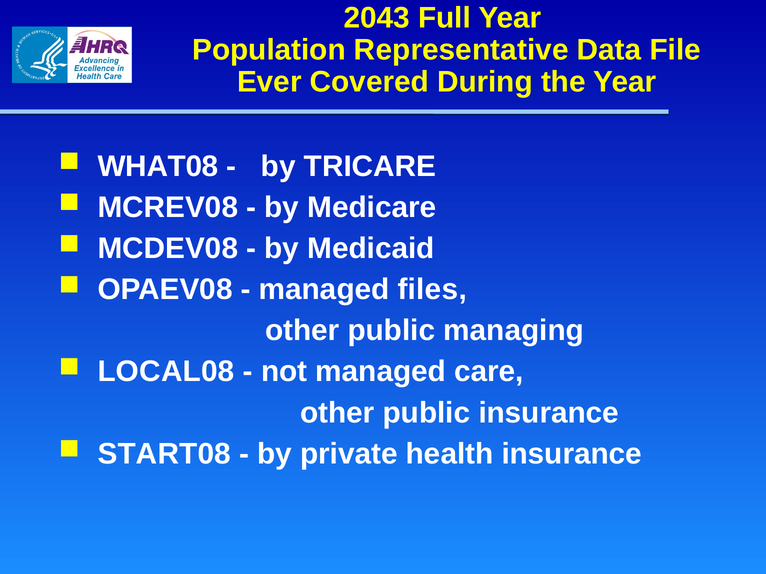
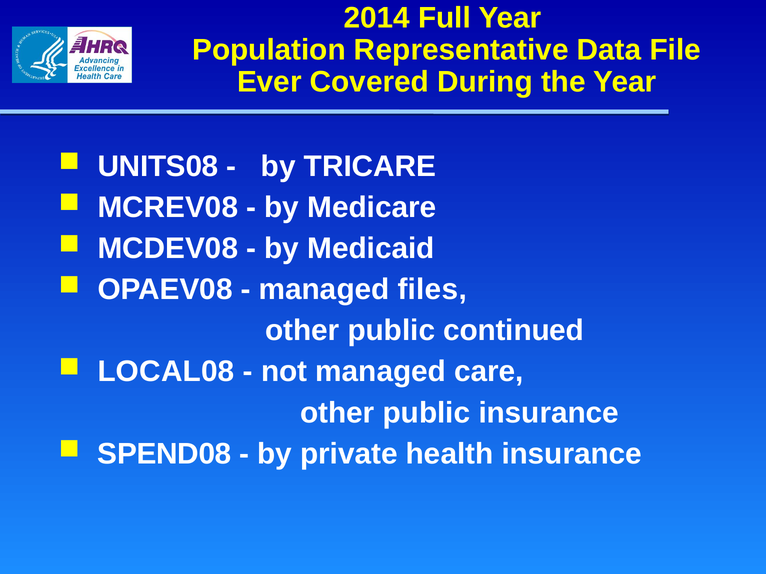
2043: 2043 -> 2014
WHAT08: WHAT08 -> UNITS08
managing: managing -> continued
START08: START08 -> SPEND08
